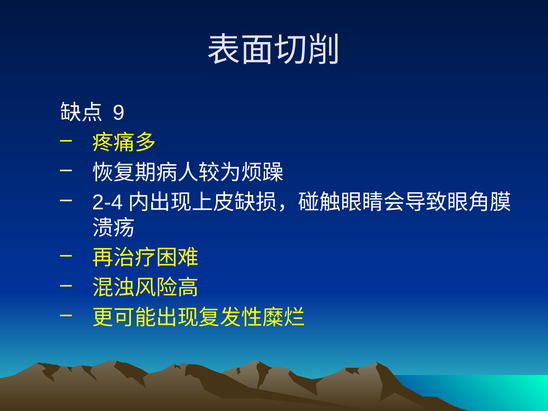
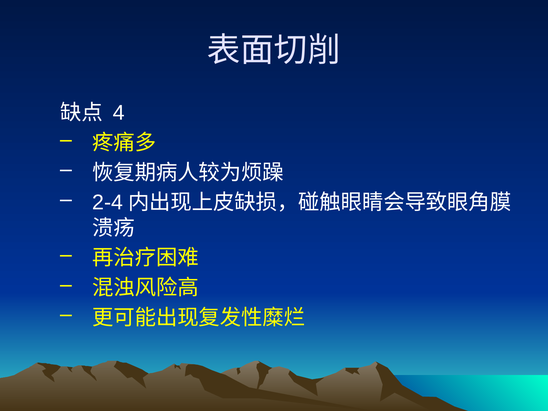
9: 9 -> 4
